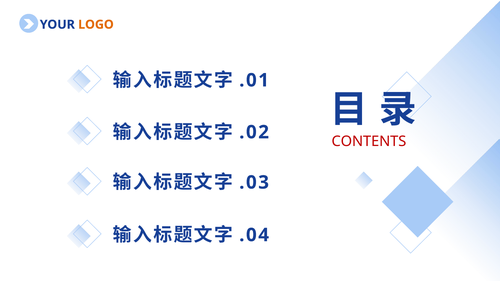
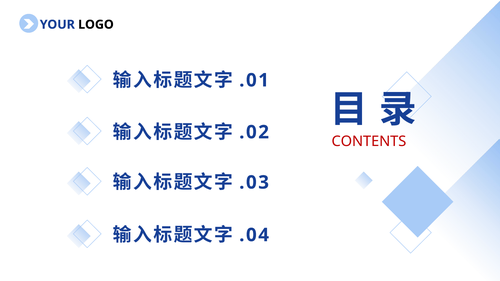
LOGO colour: orange -> black
